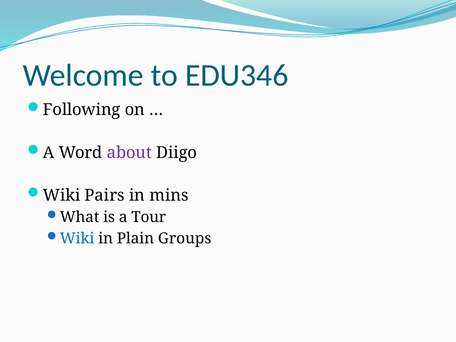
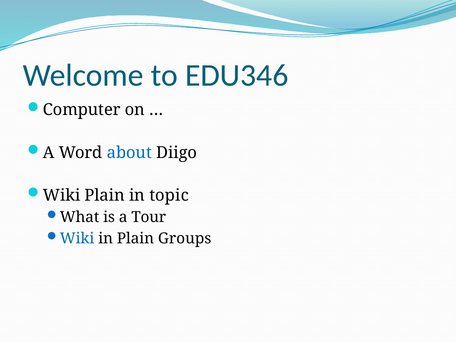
Following: Following -> Computer
about colour: purple -> blue
Wiki Pairs: Pairs -> Plain
mins: mins -> topic
